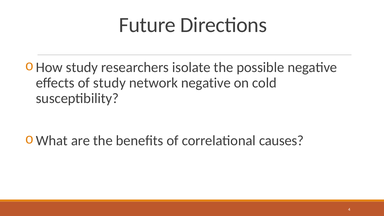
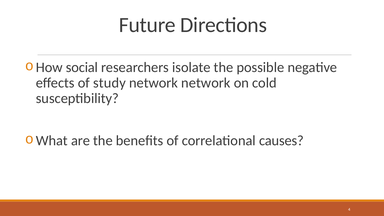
How study: study -> social
network negative: negative -> network
